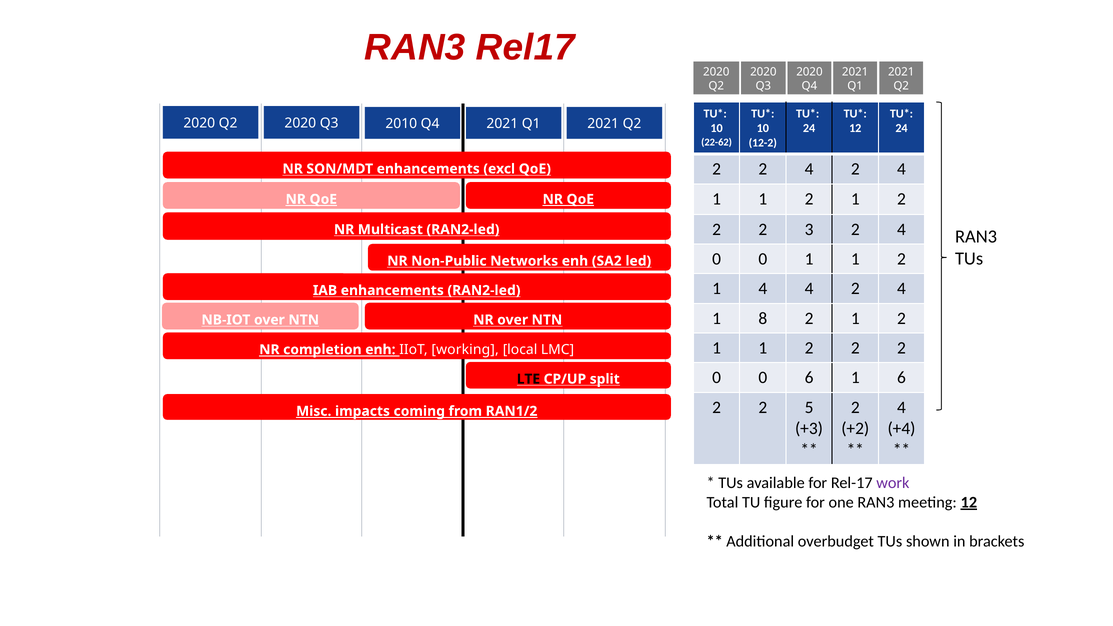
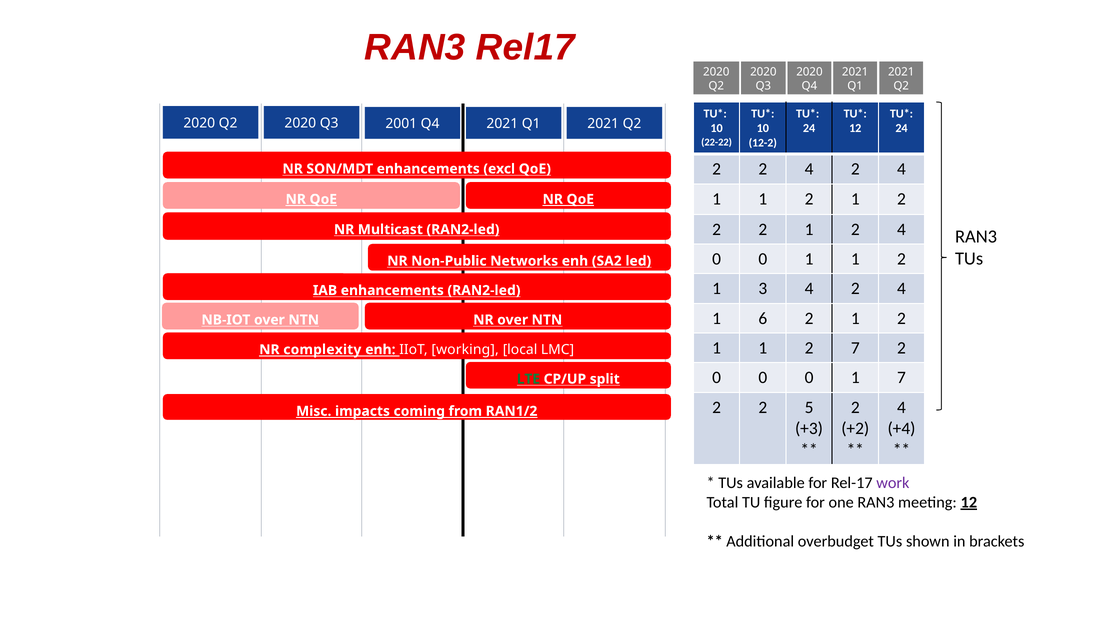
2010: 2010 -> 2001
22-62: 22-62 -> 22-22
2 2 3: 3 -> 1
1 4: 4 -> 3
8: 8 -> 6
1 1 2 2: 2 -> 7
completion: completion -> complexity
0 0 6: 6 -> 0
1 6: 6 -> 7
LTE colour: black -> green
